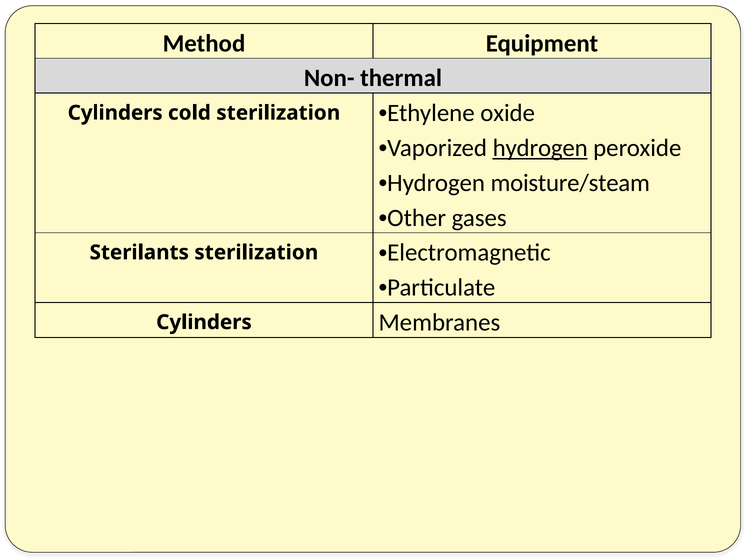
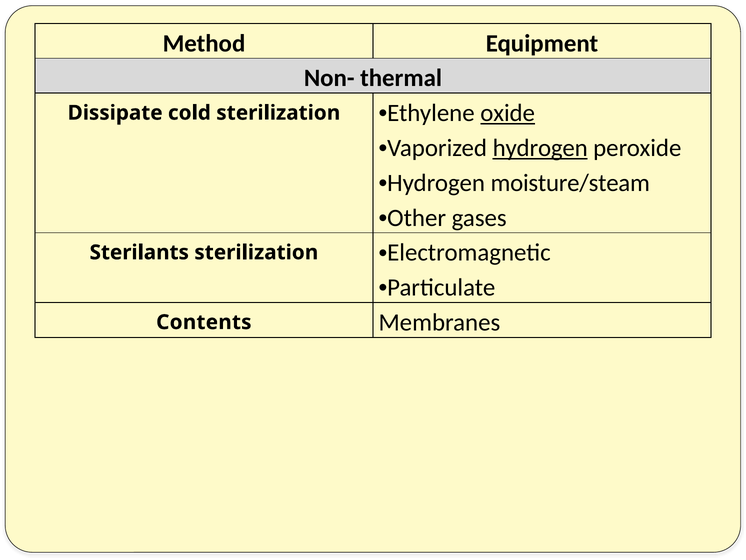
Cylinders at (115, 113): Cylinders -> Dissipate
oxide underline: none -> present
Cylinders at (204, 322): Cylinders -> Contents
